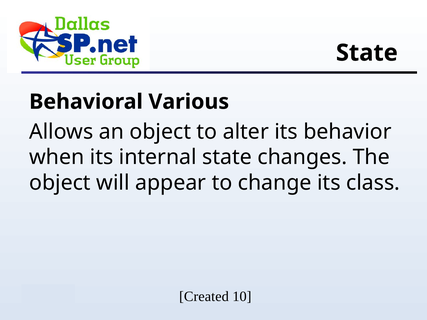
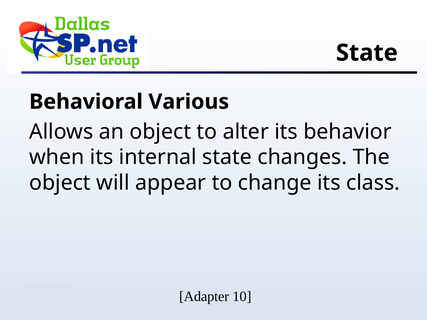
Created: Created -> Adapter
